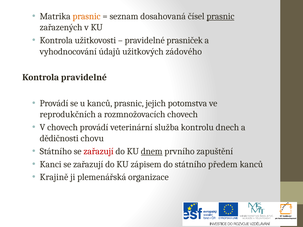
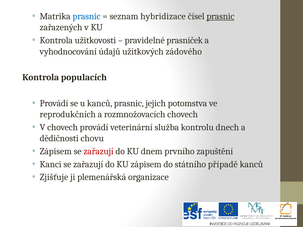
prasnic at (87, 16) colour: orange -> blue
dosahovaná: dosahovaná -> hybridizace
Kontrola pravidelné: pravidelné -> populacích
Státního at (56, 151): Státního -> Zápisem
dnem underline: present -> none
předem: předem -> případě
Krajině: Krajině -> Zjišťuje
